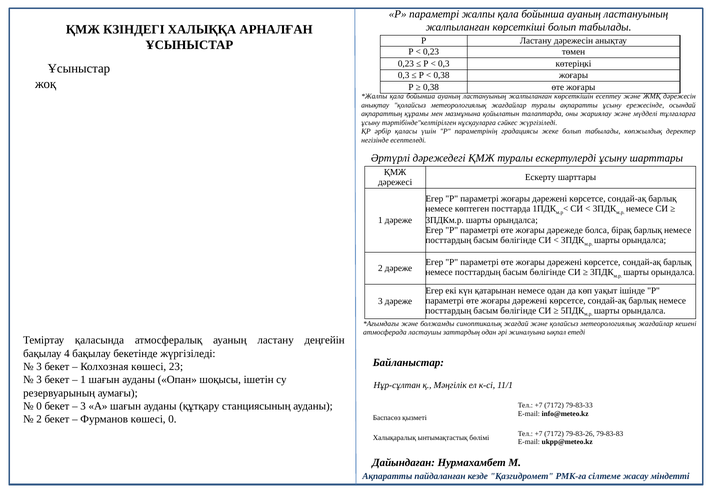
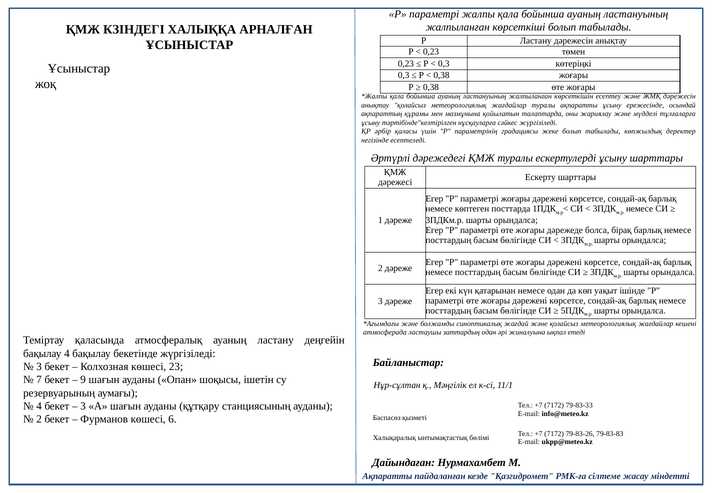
3 at (39, 380): 3 -> 7
1 at (83, 380): 1 -> 9
0 at (39, 406): 0 -> 4
көшесі 0: 0 -> 6
